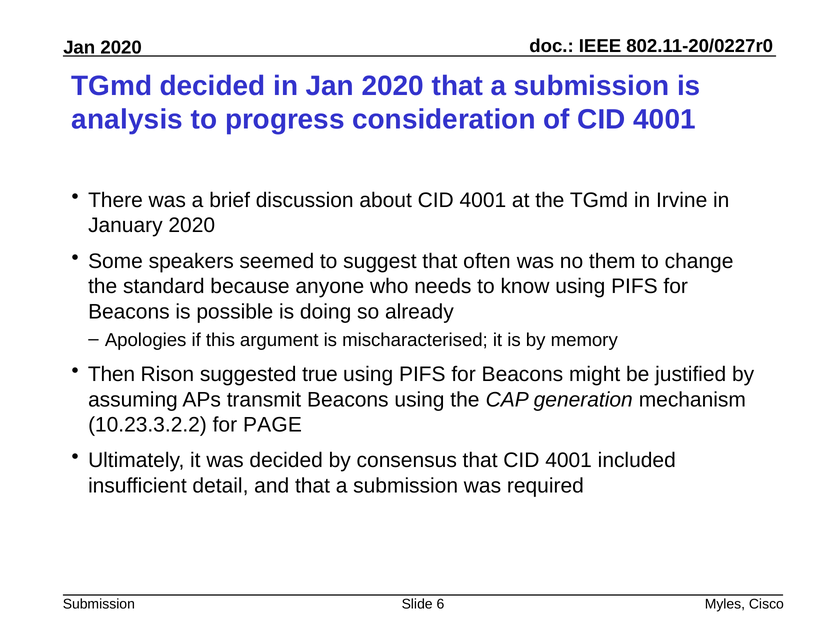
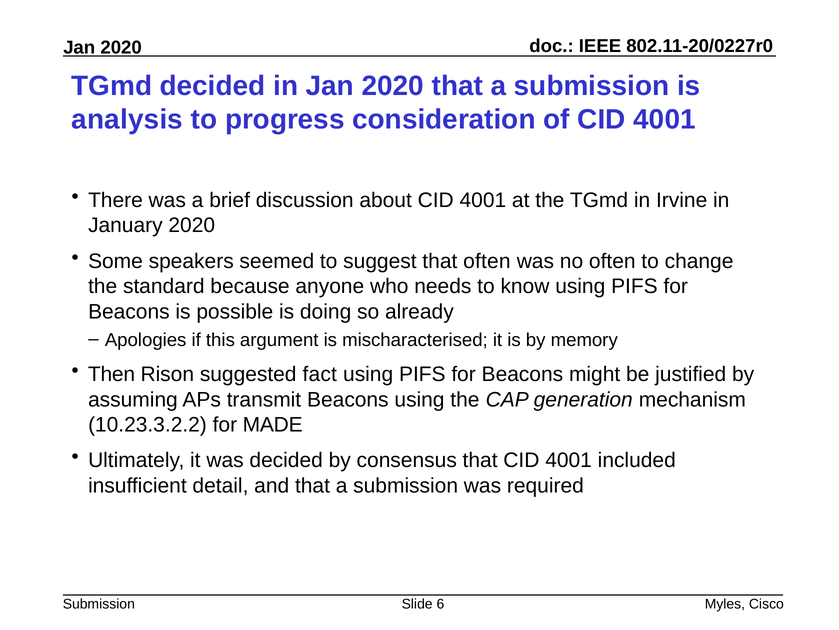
no them: them -> often
true: true -> fact
PAGE: PAGE -> MADE
